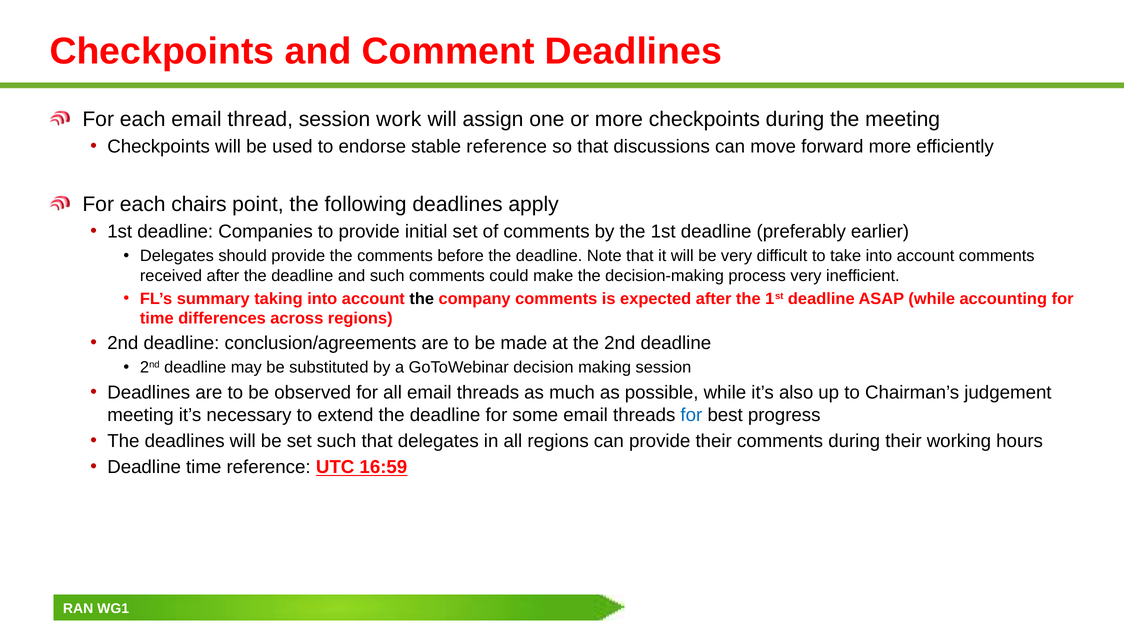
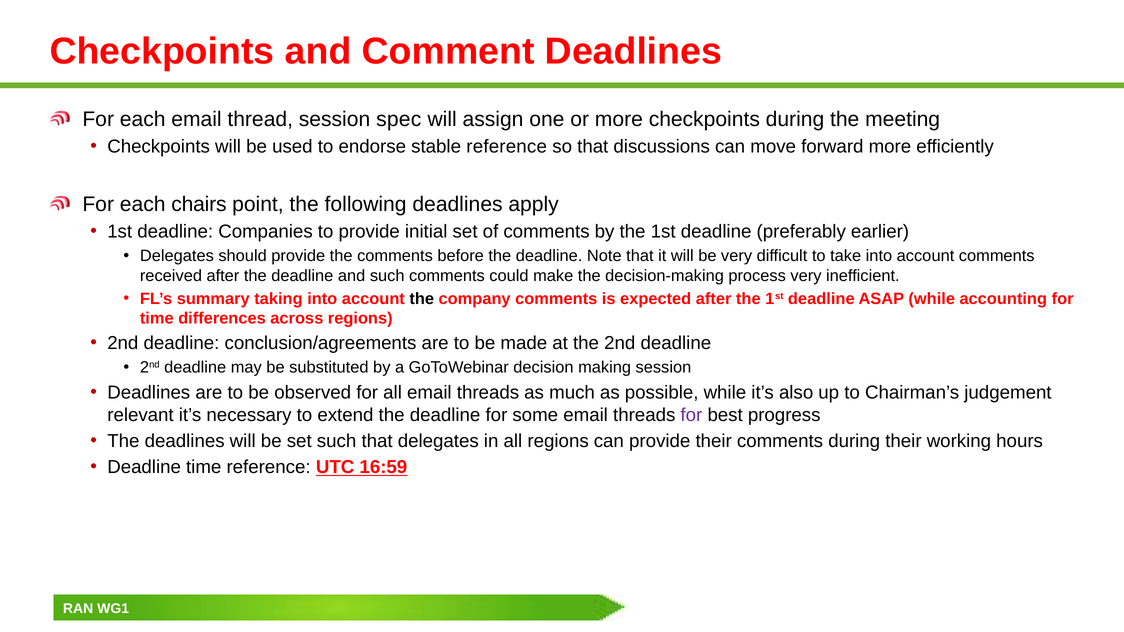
work: work -> spec
meeting at (140, 415): meeting -> relevant
for at (691, 415) colour: blue -> purple
